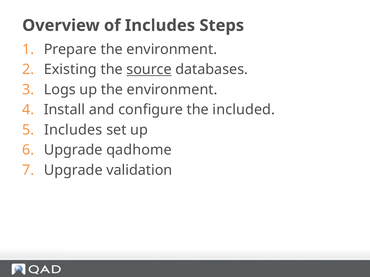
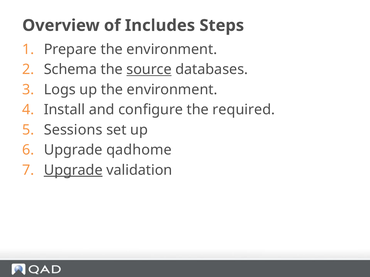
Existing: Existing -> Schema
included: included -> required
Includes at (73, 130): Includes -> Sessions
Upgrade at (73, 170) underline: none -> present
